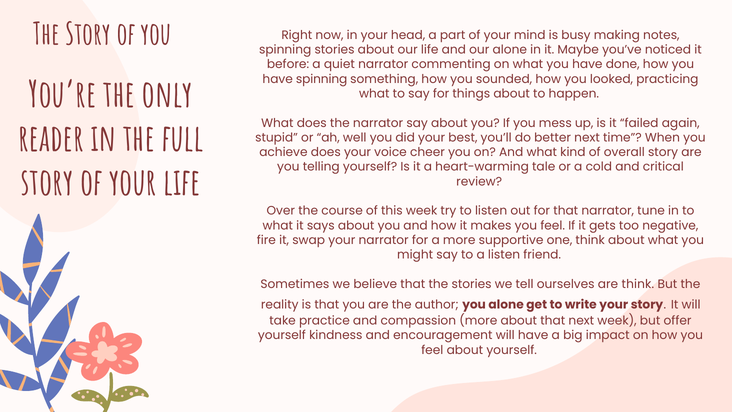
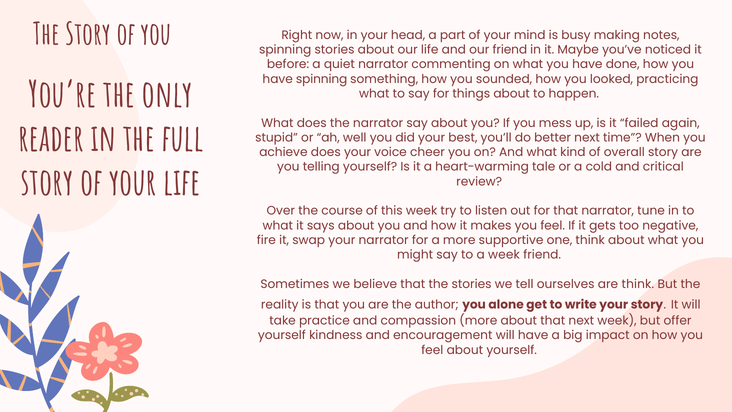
our alone: alone -> friend
a listen: listen -> week
